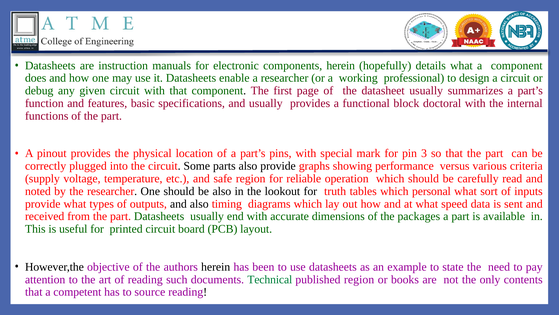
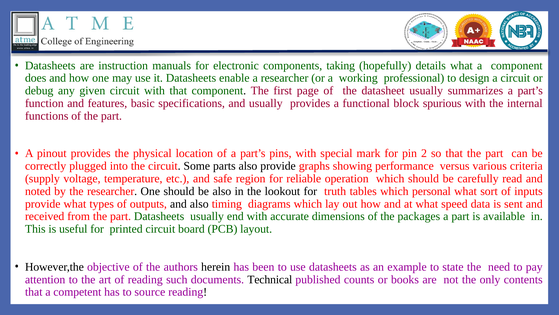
components herein: herein -> taking
doctoral: doctoral -> spurious
3: 3 -> 2
Technical colour: green -> black
published region: region -> counts
